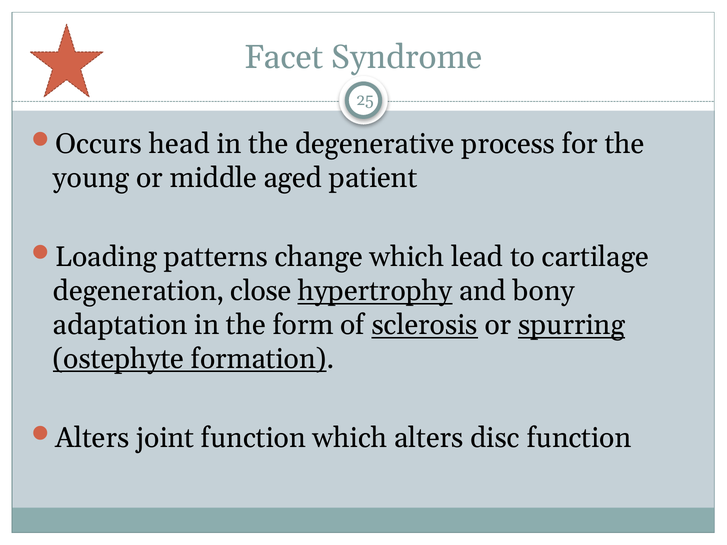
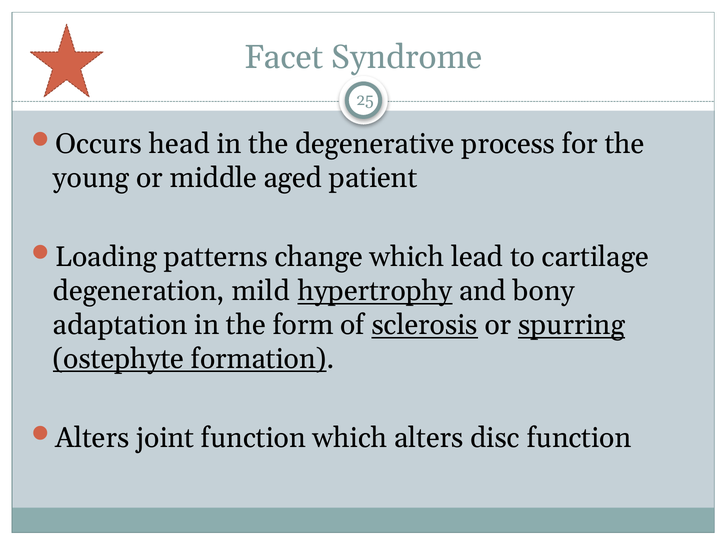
close: close -> mild
